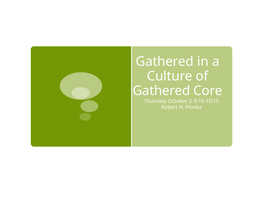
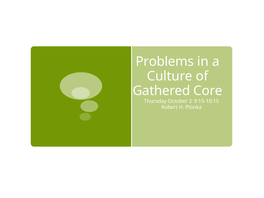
Gathered at (165, 61): Gathered -> Problems
